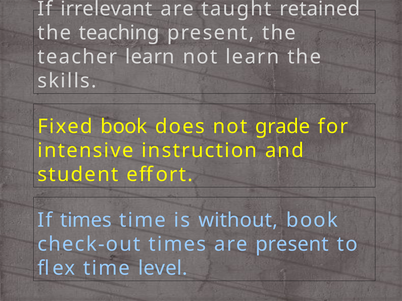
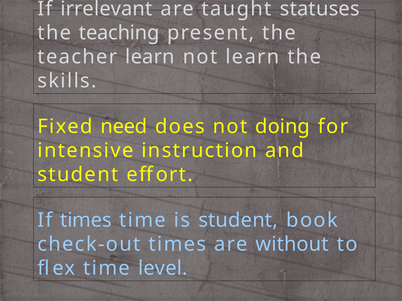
retained: retained -> statuses
Fixed book: book -> need
grade: grade -> doing
is without: without -> student
are present: present -> without
